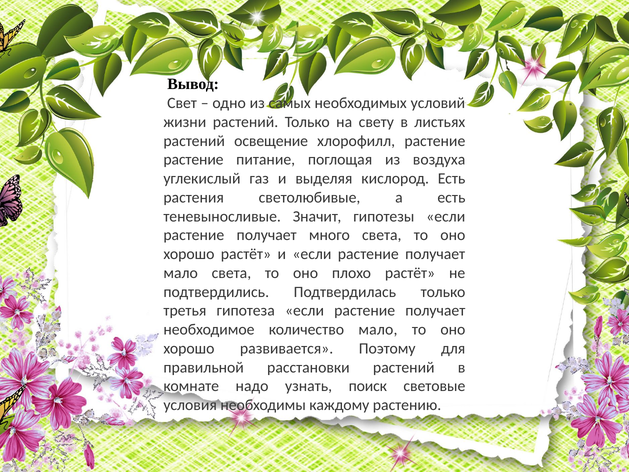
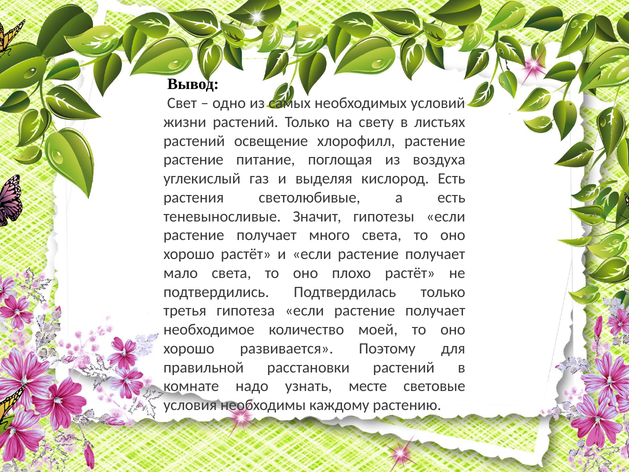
количество мало: мало -> моей
поиск: поиск -> месте
